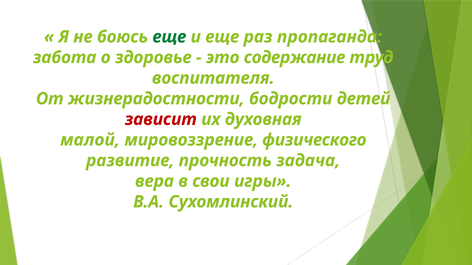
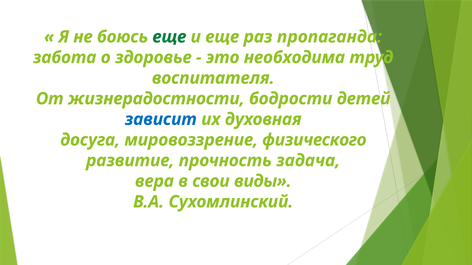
содержание: содержание -> необходима
зависит colour: red -> blue
малой: малой -> досуга
игры: игры -> виды
